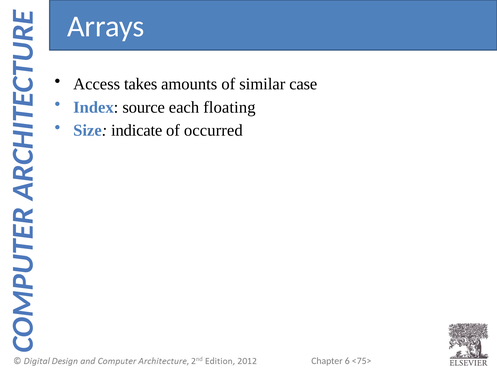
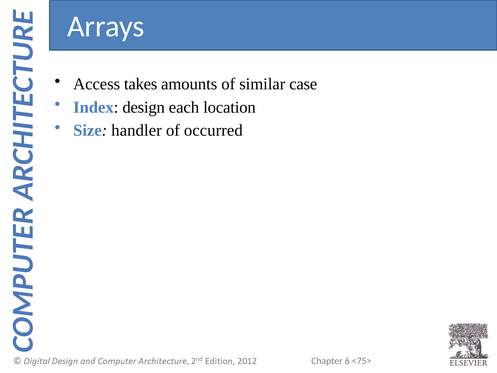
source: source -> design
floating: floating -> location
indicate: indicate -> handler
